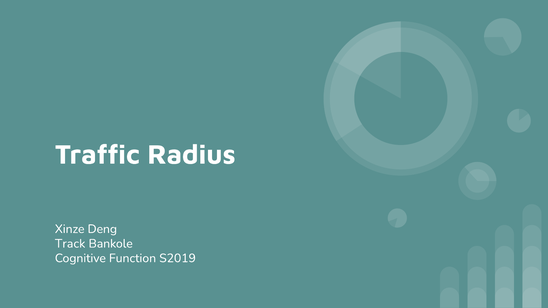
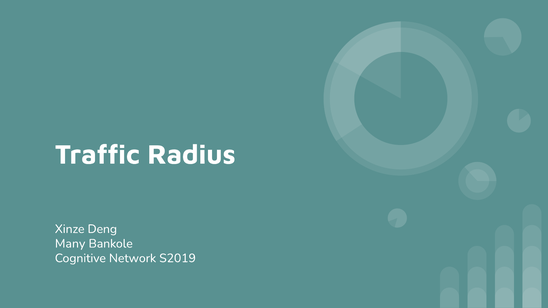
Track: Track -> Many
Function: Function -> Network
